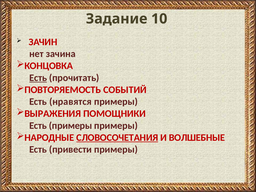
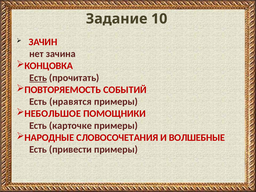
ВЫРАЖЕНИЯ: ВЫРАЖЕНИЯ -> НЕБОЛЬШОЕ
Есть примеры: примеры -> карточке
СЛОВОСОЧЕТАНИЯ underline: present -> none
